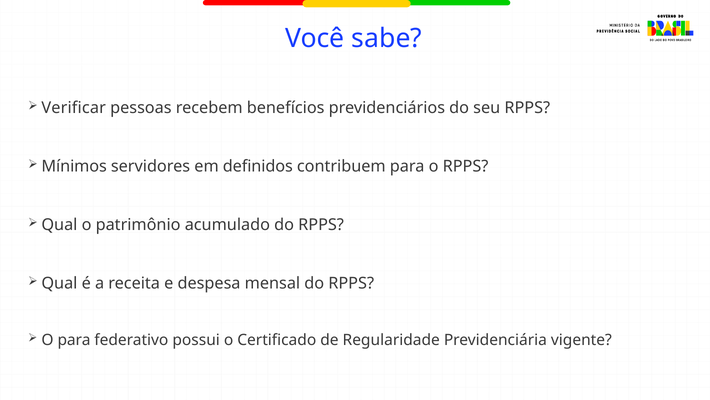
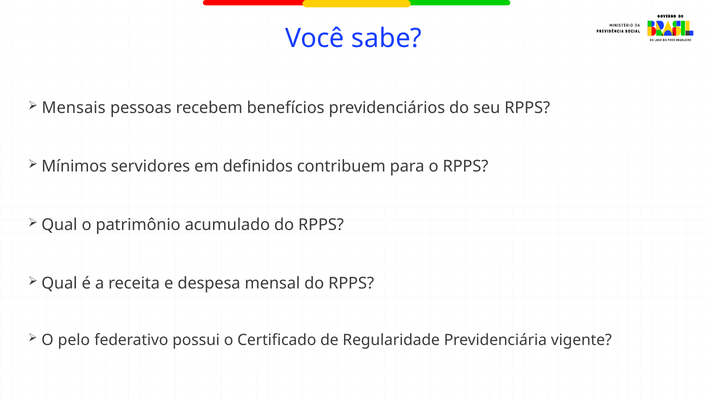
Verificar: Verificar -> Mensais
O para: para -> pelo
